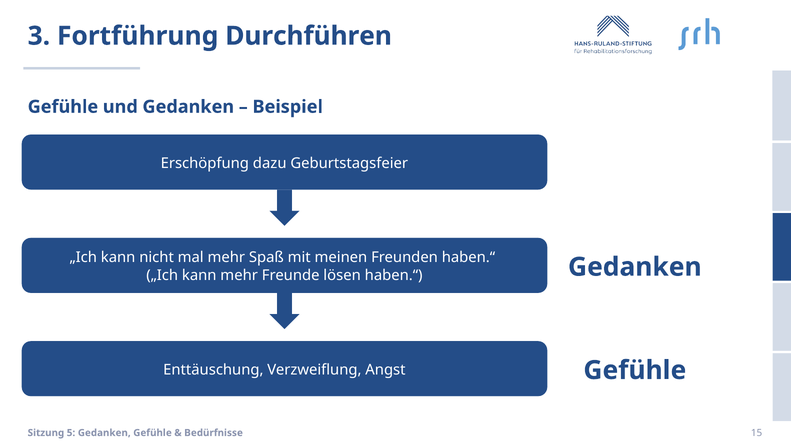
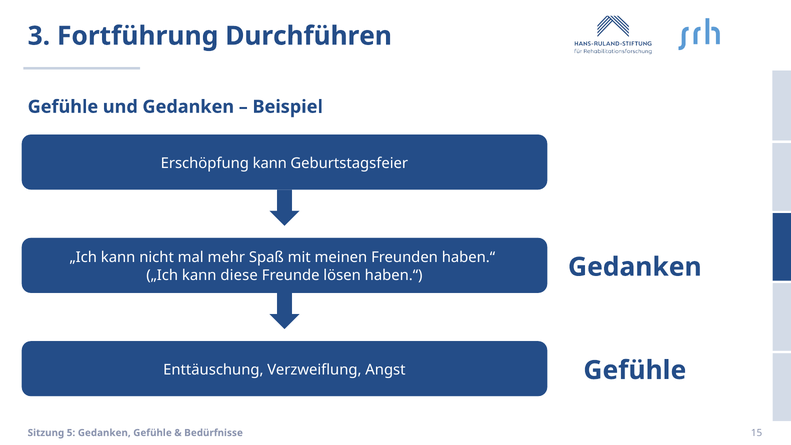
Erschöpfung dazu: dazu -> kann
kann mehr: mehr -> diese
